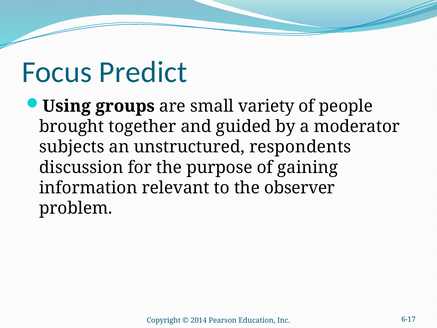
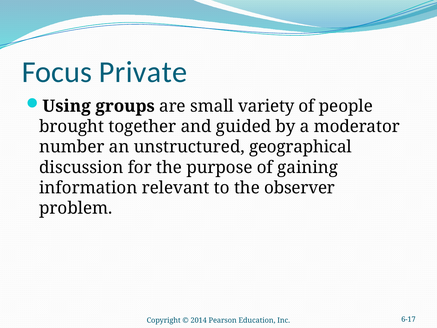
Predict: Predict -> Private
subjects: subjects -> number
respondents: respondents -> geographical
